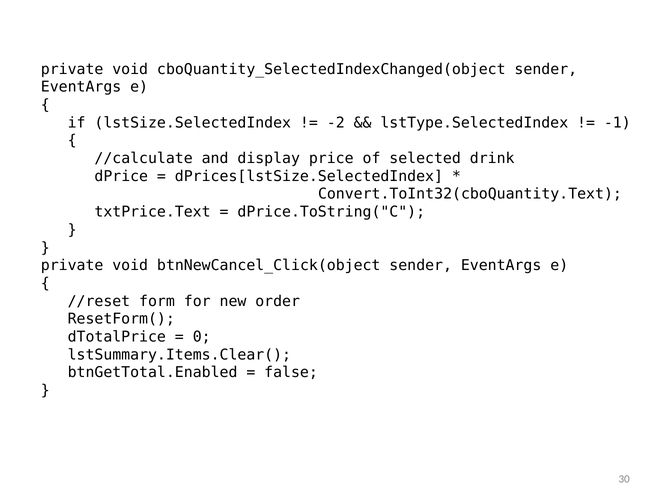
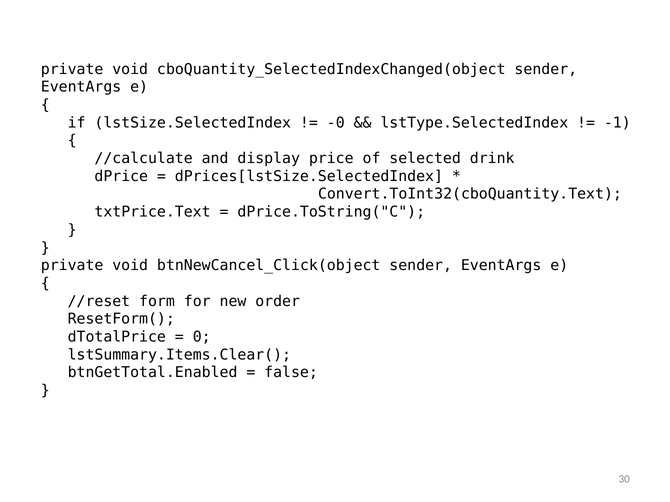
-2: -2 -> -0
